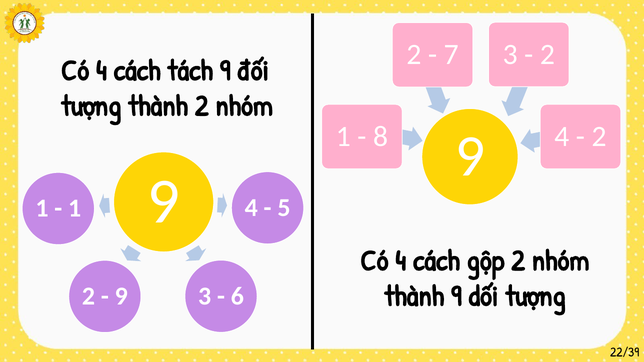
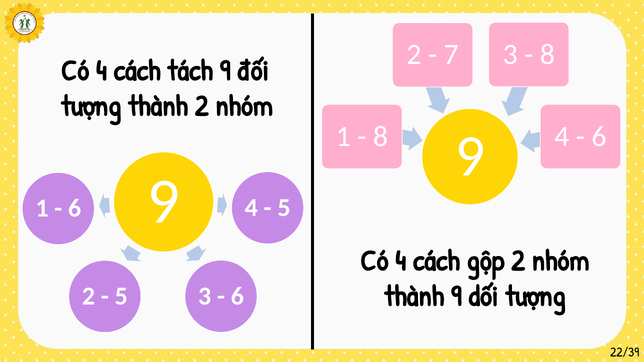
2 at (547, 54): 2 -> 8
2 at (599, 137): 2 -> 6
1 at (75, 209): 1 -> 6
9 at (121, 296): 9 -> 5
